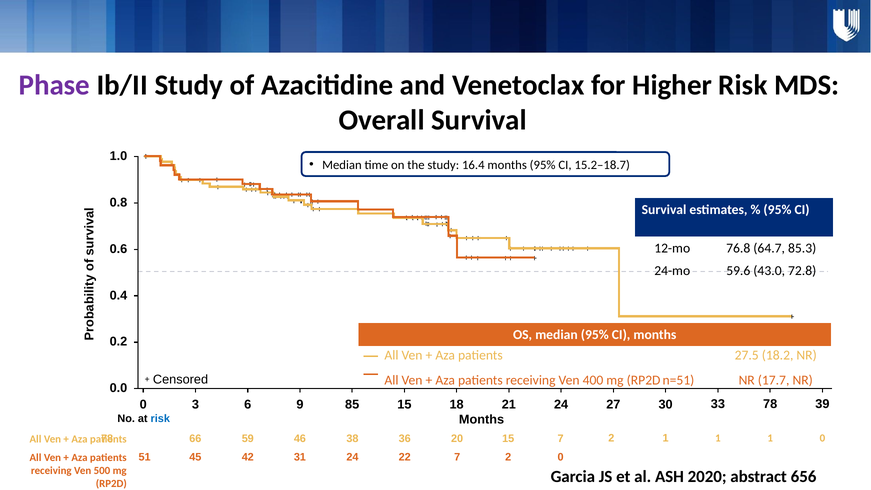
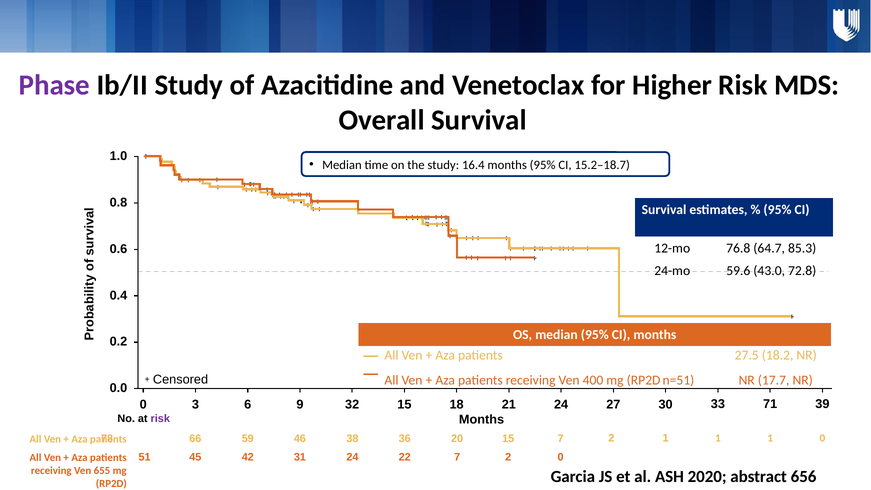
85: 85 -> 32
33 78: 78 -> 71
risk at (160, 419) colour: blue -> purple
500: 500 -> 655
